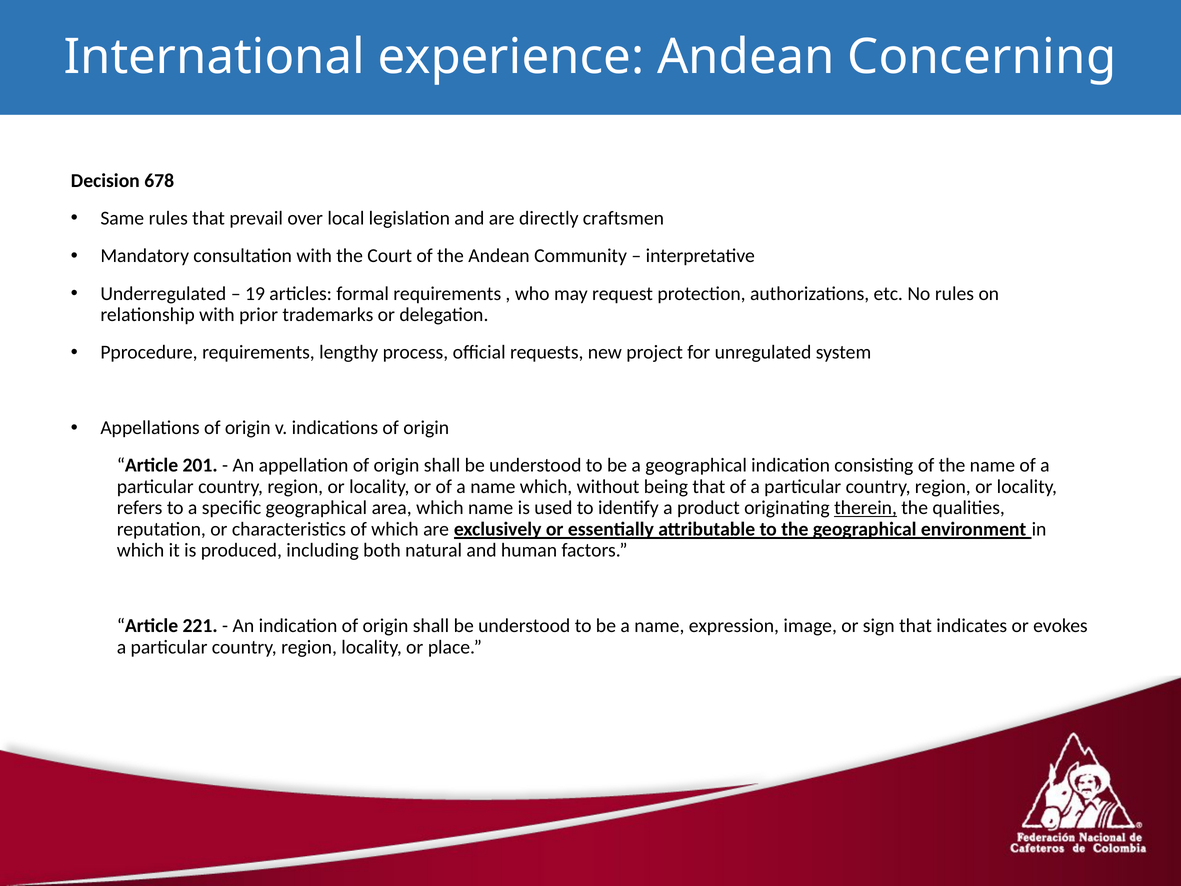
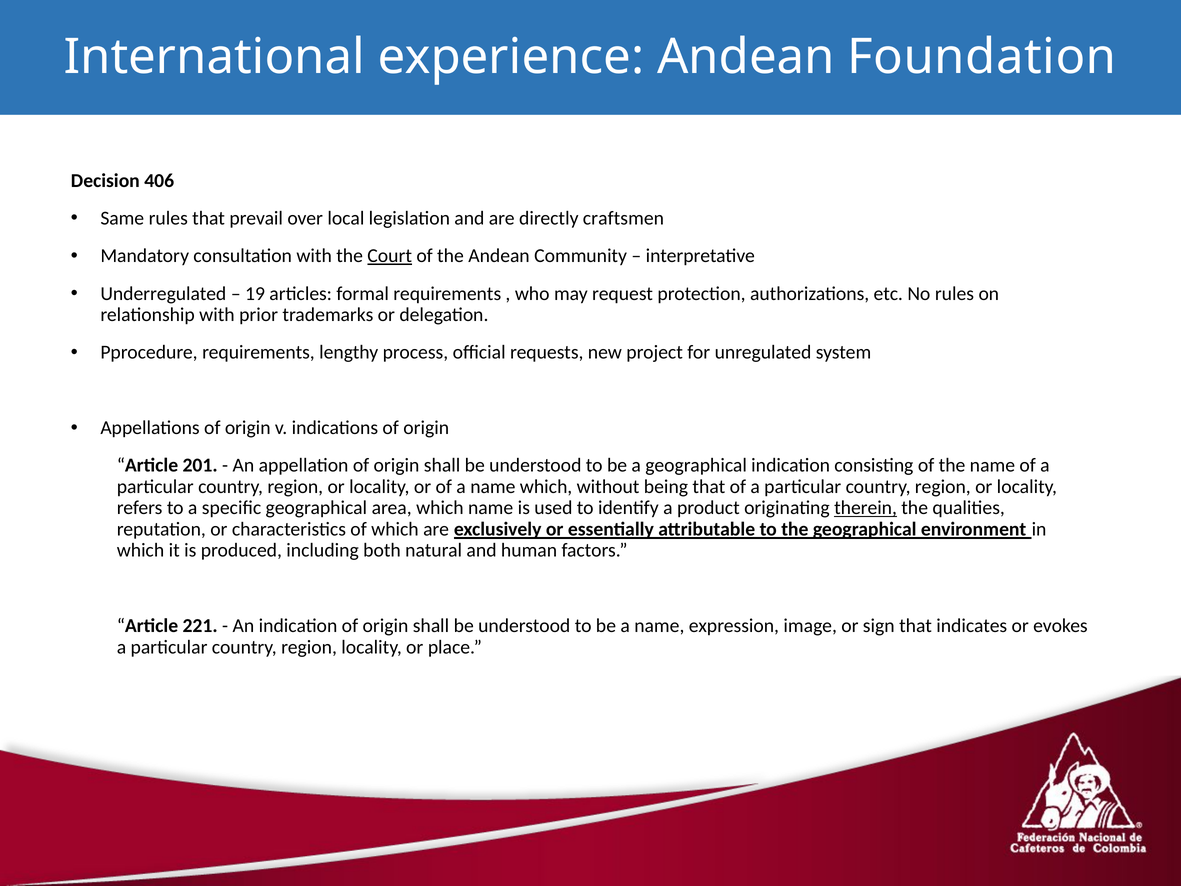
Concerning: Concerning -> Foundation
678: 678 -> 406
Court underline: none -> present
